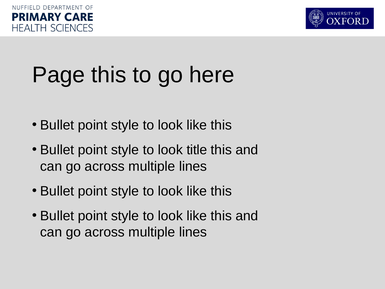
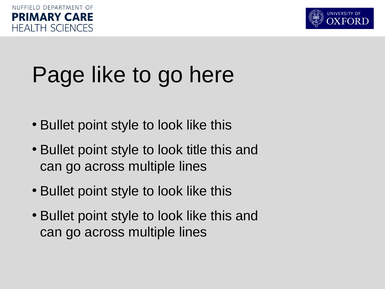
Page this: this -> like
